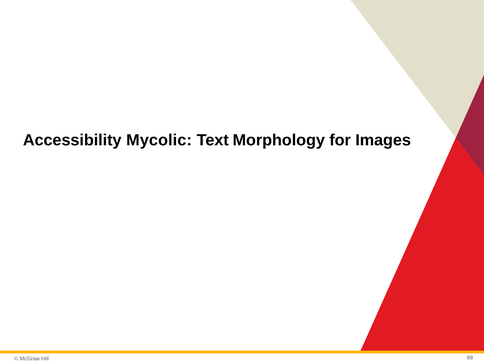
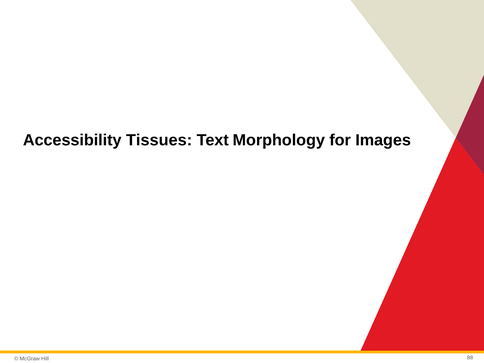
Mycolic: Mycolic -> Tissues
